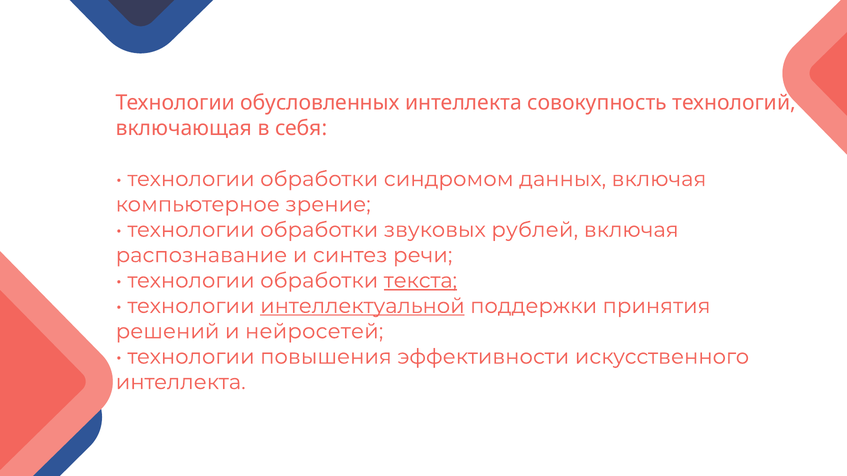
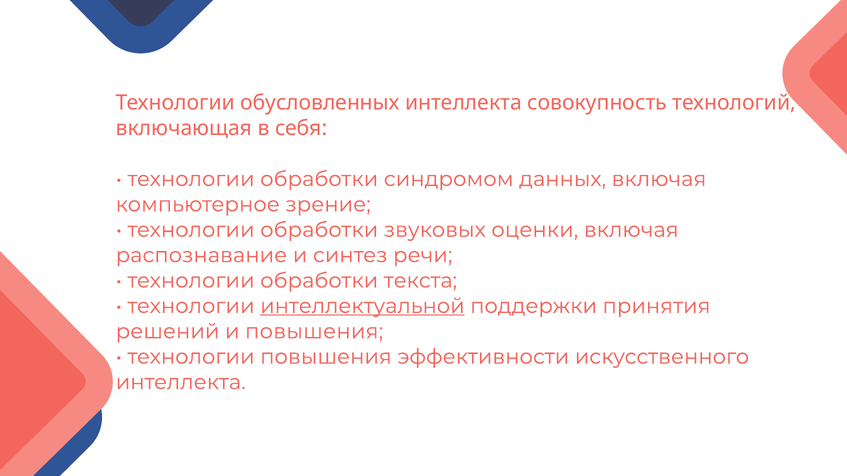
рублей: рублей -> оценки
текста underline: present -> none
и нейросетей: нейросетей -> повышения
